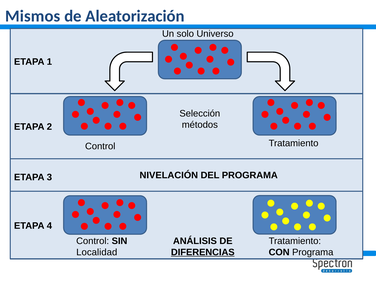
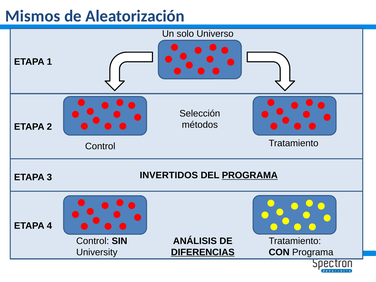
NIVELACIÓN: NIVELACIÓN -> INVERTIDOS
PROGRAMA at (250, 175) underline: none -> present
Localidad: Localidad -> University
